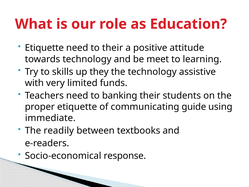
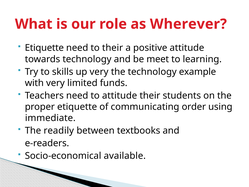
Education: Education -> Wherever
up they: they -> very
assistive: assistive -> example
to banking: banking -> attitude
guide: guide -> order
response: response -> available
